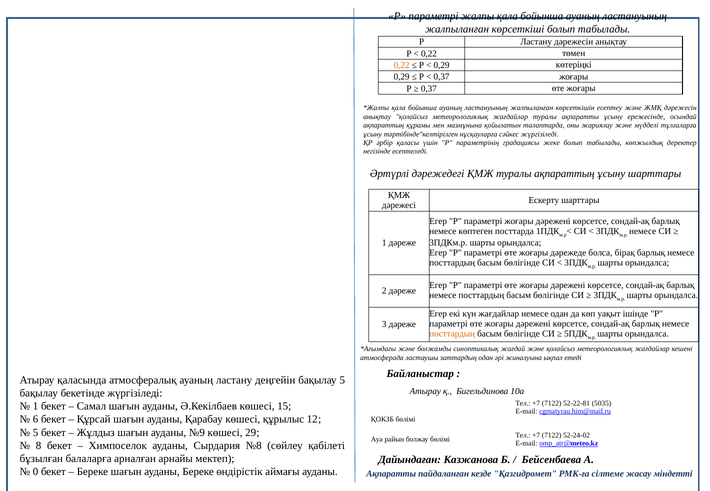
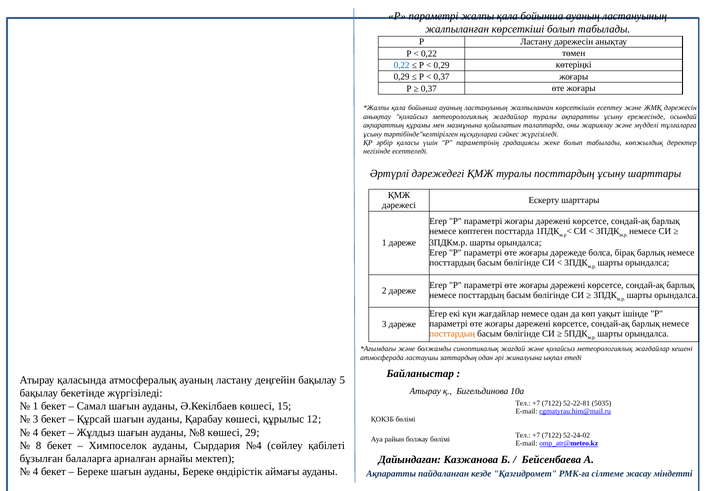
0,22 at (402, 65) colour: orange -> blue
туралы ақпараттың: ақпараттың -> посттардың
6 at (36, 420): 6 -> 3
5 at (36, 433): 5 -> 4
№9: №9 -> №8
№8: №8 -> №4
0 at (36, 472): 0 -> 4
